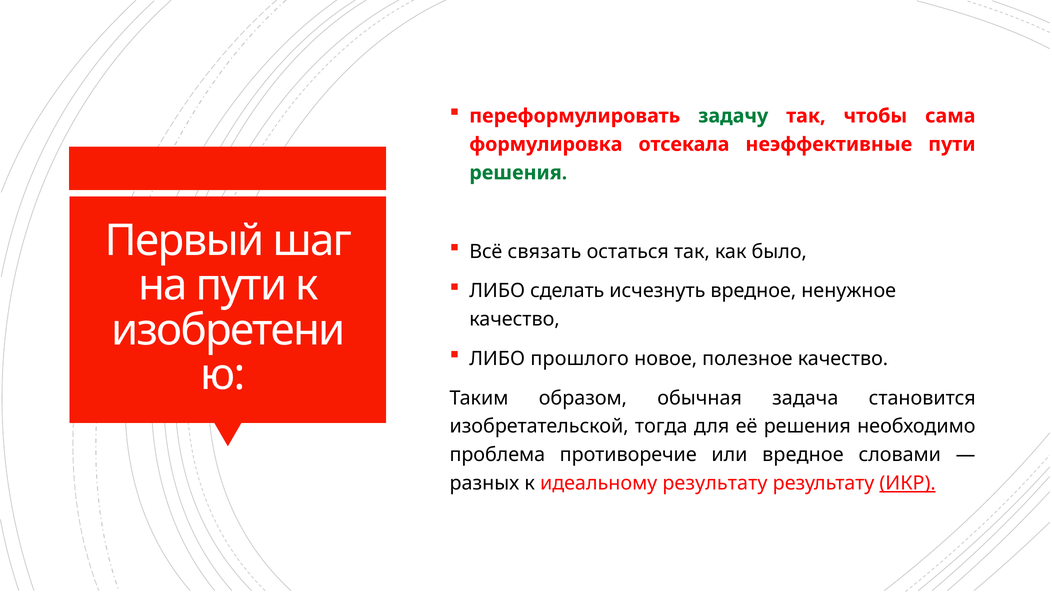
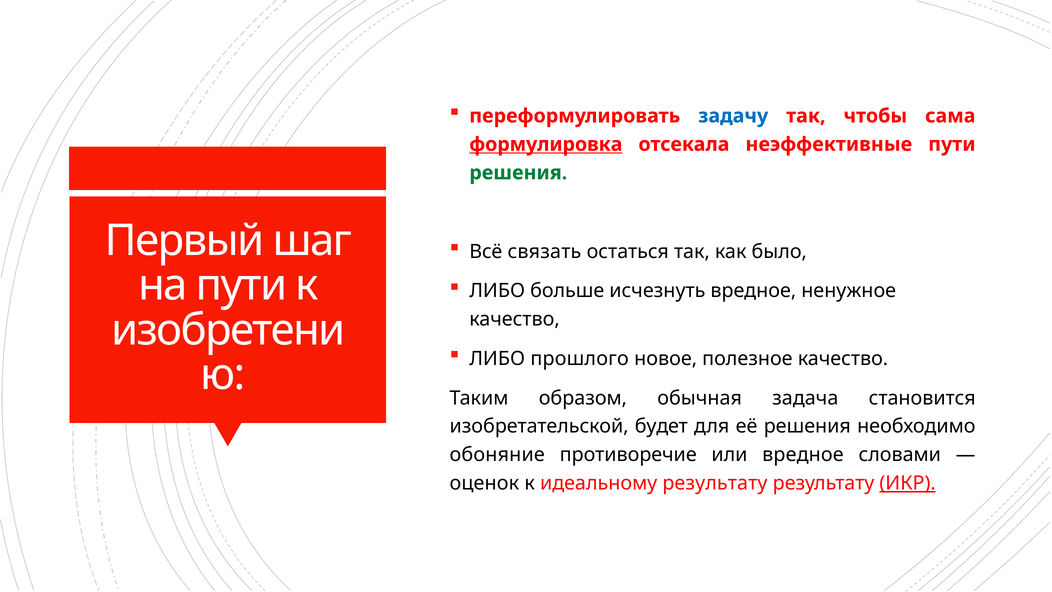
задачу colour: green -> blue
формулировка underline: none -> present
сделать: сделать -> больше
тогда: тогда -> будет
проблема: проблема -> обоняние
разных: разных -> оценок
